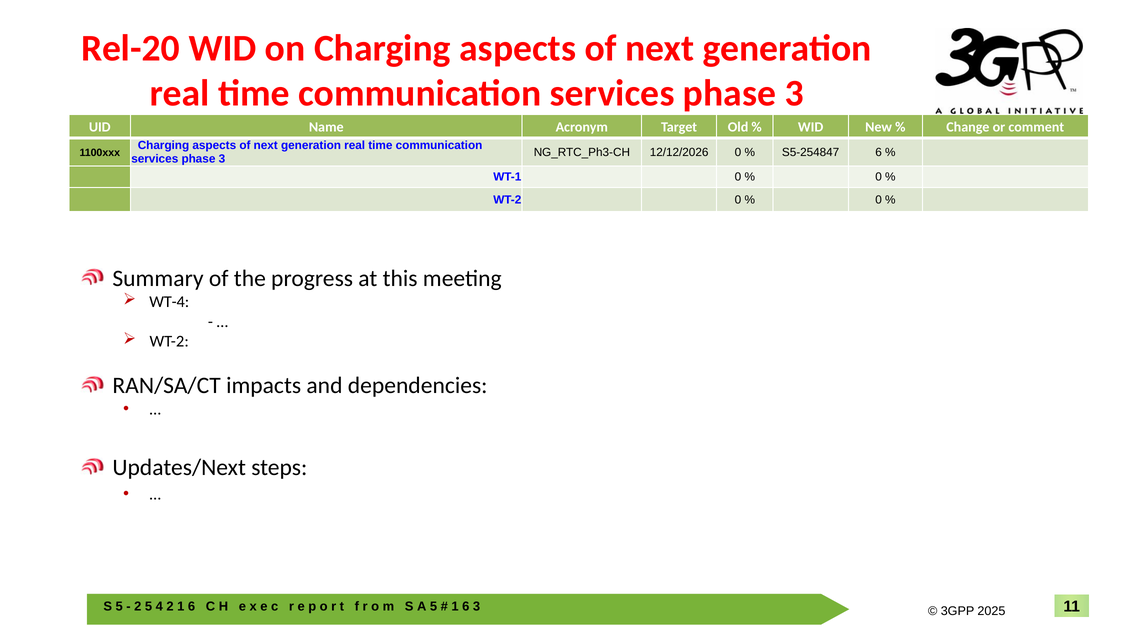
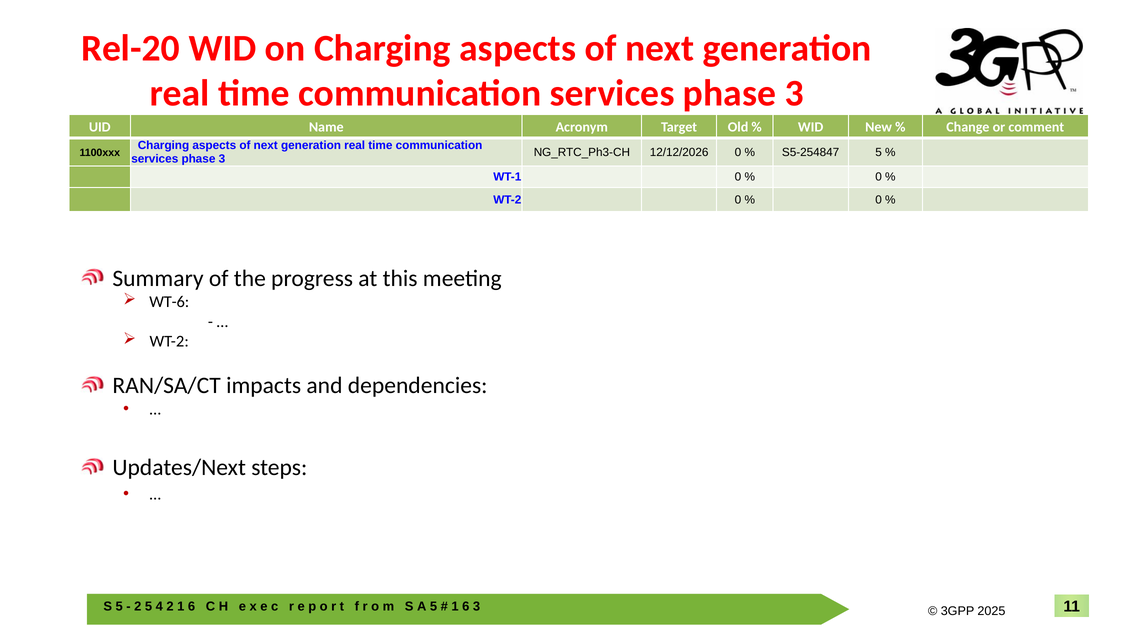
S5-254847 6: 6 -> 5
WT-4: WT-4 -> WT-6
